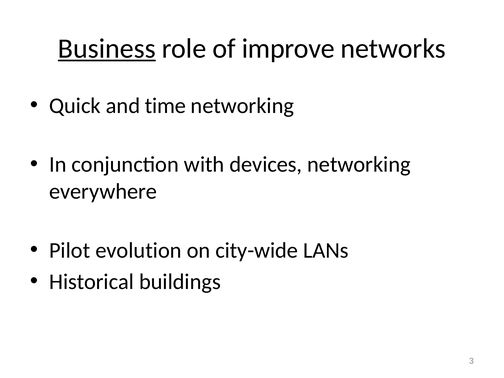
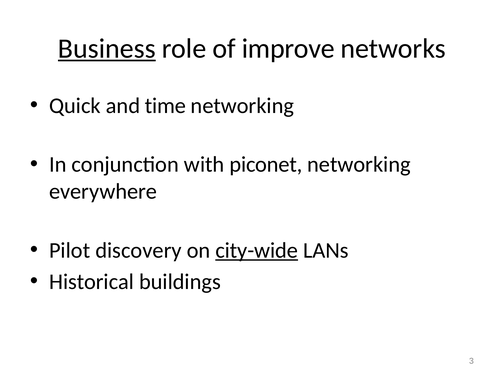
devices: devices -> piconet
evolution: evolution -> discovery
city-wide underline: none -> present
